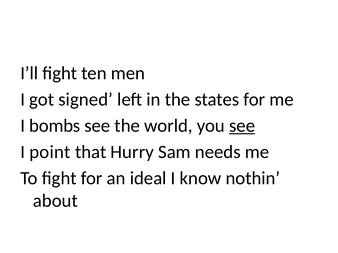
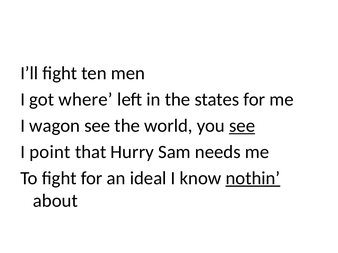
signed: signed -> where
bombs: bombs -> wagon
nothin underline: none -> present
